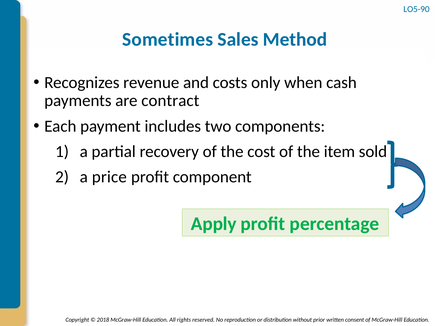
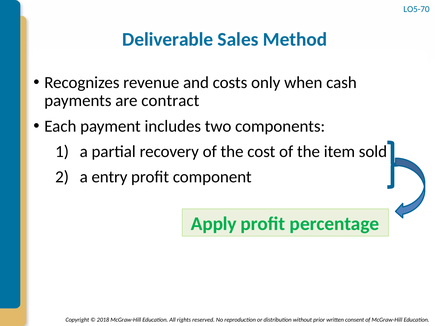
LO5-90: LO5-90 -> LO5-70
Sometimes: Sometimes -> Deliverable
price: price -> entry
